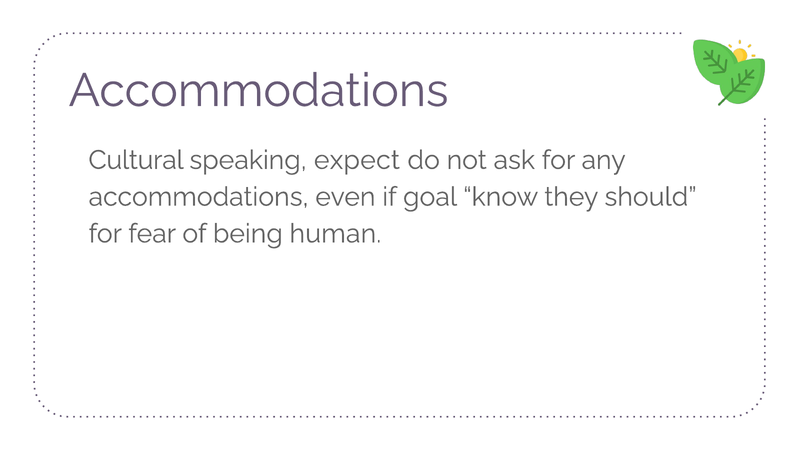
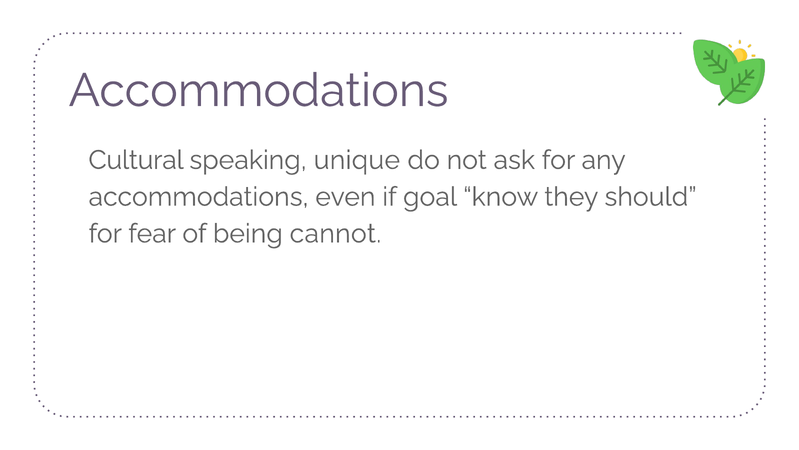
expect: expect -> unique
human: human -> cannot
